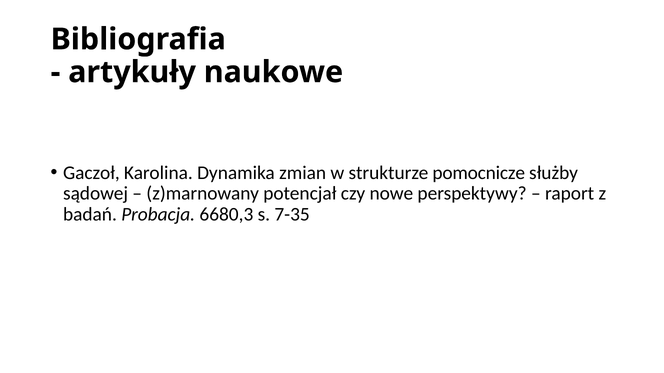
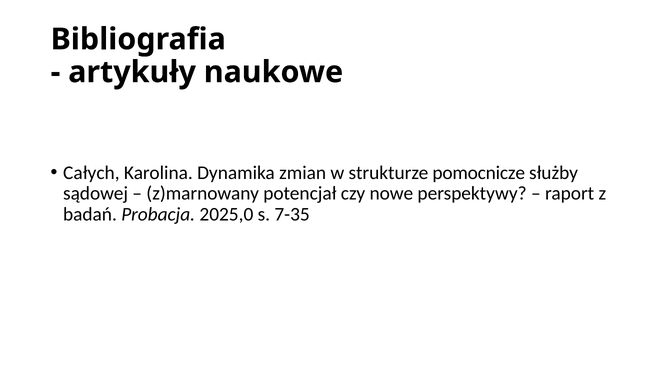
Gaczoł: Gaczoł -> Całych
6680,3: 6680,3 -> 2025,0
